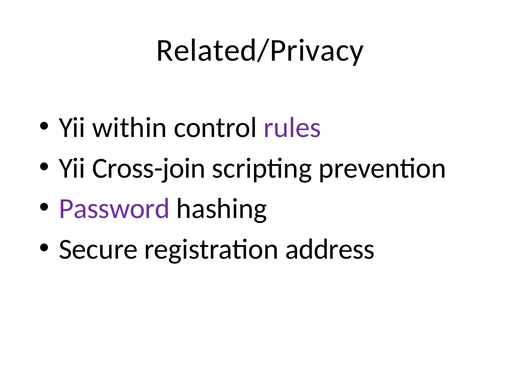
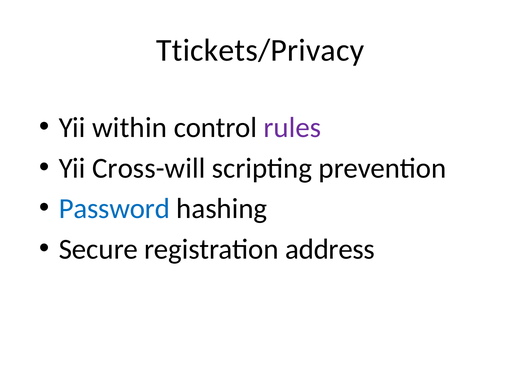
Related/Privacy: Related/Privacy -> Ttickets/Privacy
Cross-join: Cross-join -> Cross-will
Password colour: purple -> blue
